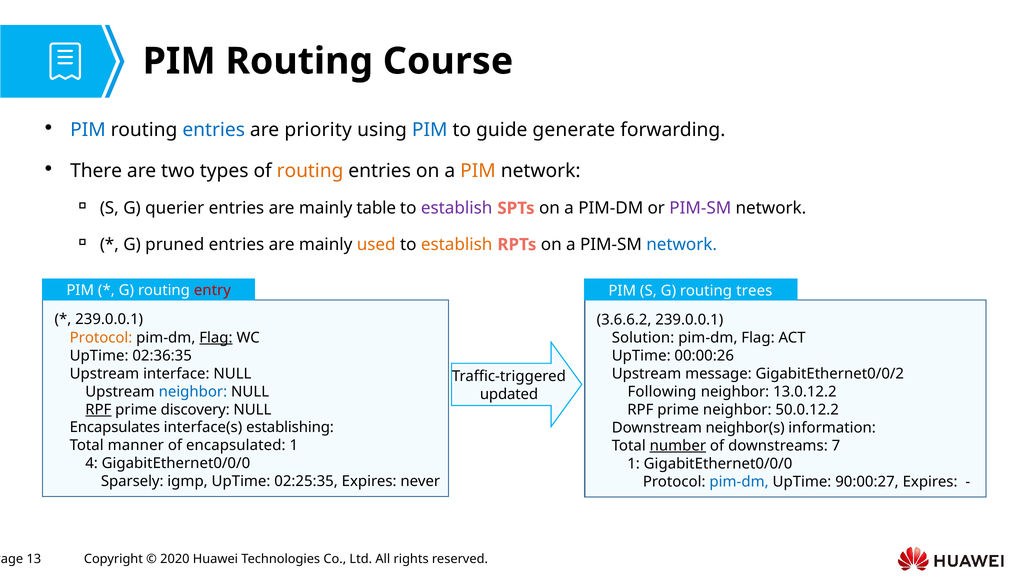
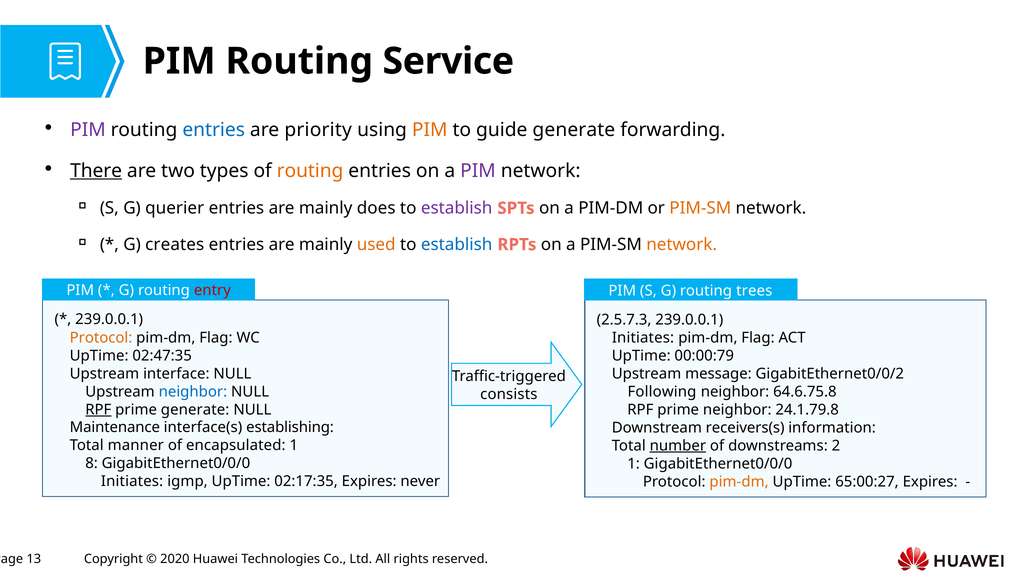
Course: Course -> Service
PIM at (88, 130) colour: blue -> purple
PIM at (430, 130) colour: blue -> orange
There underline: none -> present
PIM at (478, 171) colour: orange -> purple
table: table -> does
PIM-SM at (700, 208) colour: purple -> orange
pruned: pruned -> creates
establish at (457, 245) colour: orange -> blue
network at (682, 245) colour: blue -> orange
3.6.6.2: 3.6.6.2 -> 2.5.7.3
Flag at (216, 338) underline: present -> none
Solution at (643, 338): Solution -> Initiates
02:36:35: 02:36:35 -> 02:47:35
00:00:26: 00:00:26 -> 00:00:79
13.0.12.2: 13.0.12.2 -> 64.6.75.8
updated: updated -> consists
prime discovery: discovery -> generate
50.0.12.2: 50.0.12.2 -> 24.1.79.8
Encapsulates: Encapsulates -> Maintenance
neighbor(s: neighbor(s -> receivers(s
7: 7 -> 2
4: 4 -> 8
Sparsely at (132, 482): Sparsely -> Initiates
02:25:35: 02:25:35 -> 02:17:35
pim-dm at (739, 482) colour: blue -> orange
90:00:27: 90:00:27 -> 65:00:27
